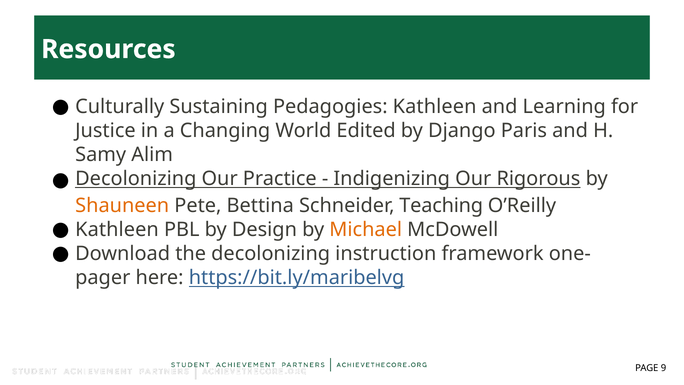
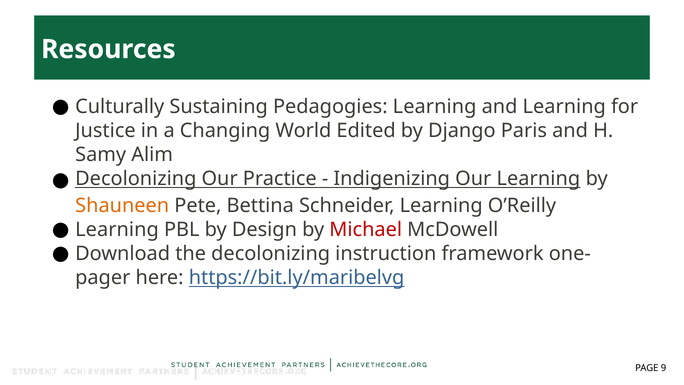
Pedagogies Kathleen: Kathleen -> Learning
Our Rigorous: Rigorous -> Learning
Schneider Teaching: Teaching -> Learning
Kathleen at (117, 229): Kathleen -> Learning
Michael colour: orange -> red
